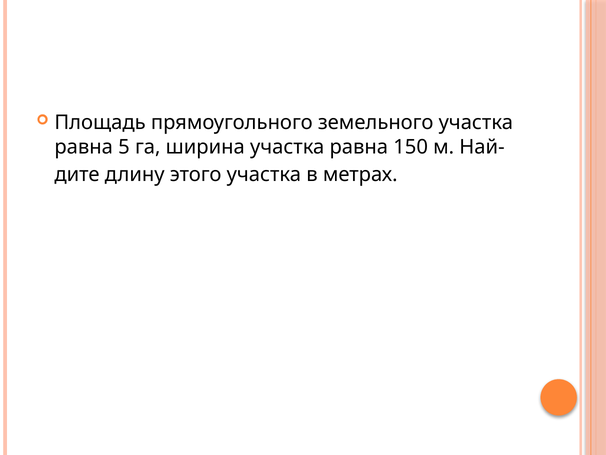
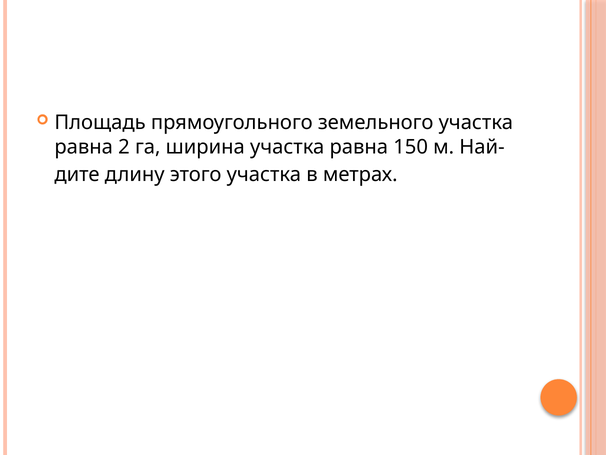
5: 5 -> 2
